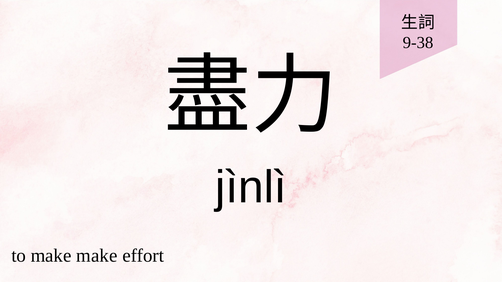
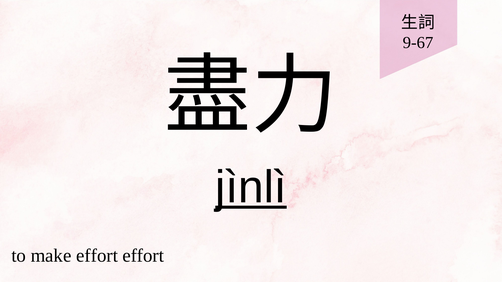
9-38: 9-38 -> 9-67
jìnlì underline: none -> present
make make: make -> effort
